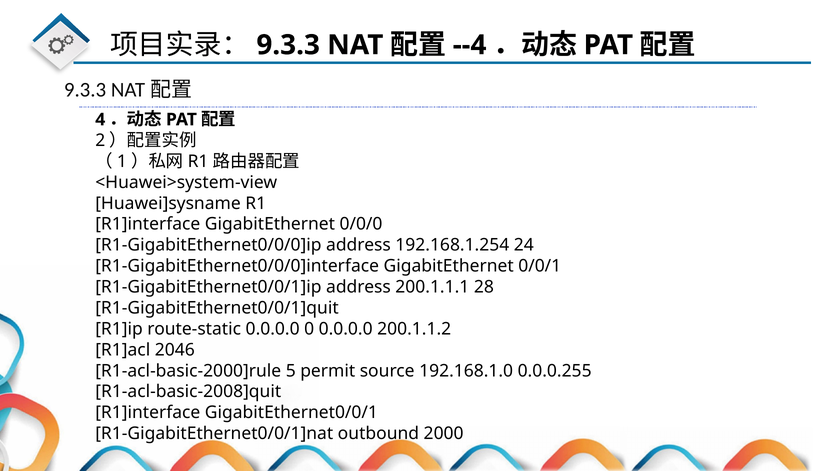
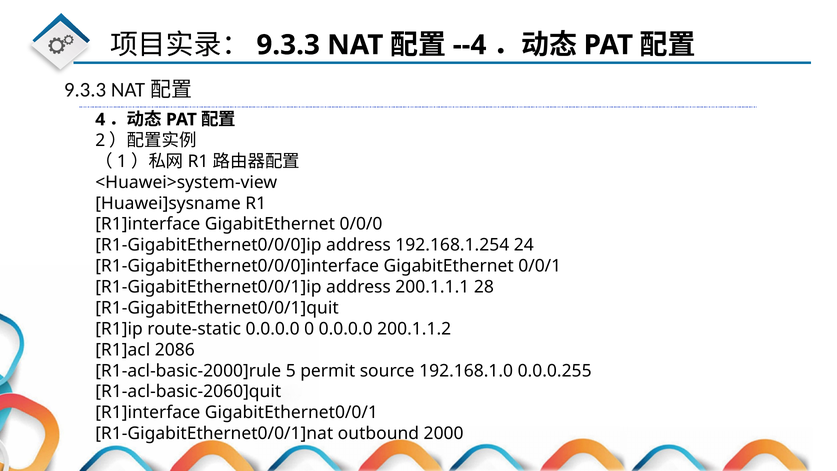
2046: 2046 -> 2086
R1-acl-basic-2008]quit: R1-acl-basic-2008]quit -> R1-acl-basic-2060]quit
